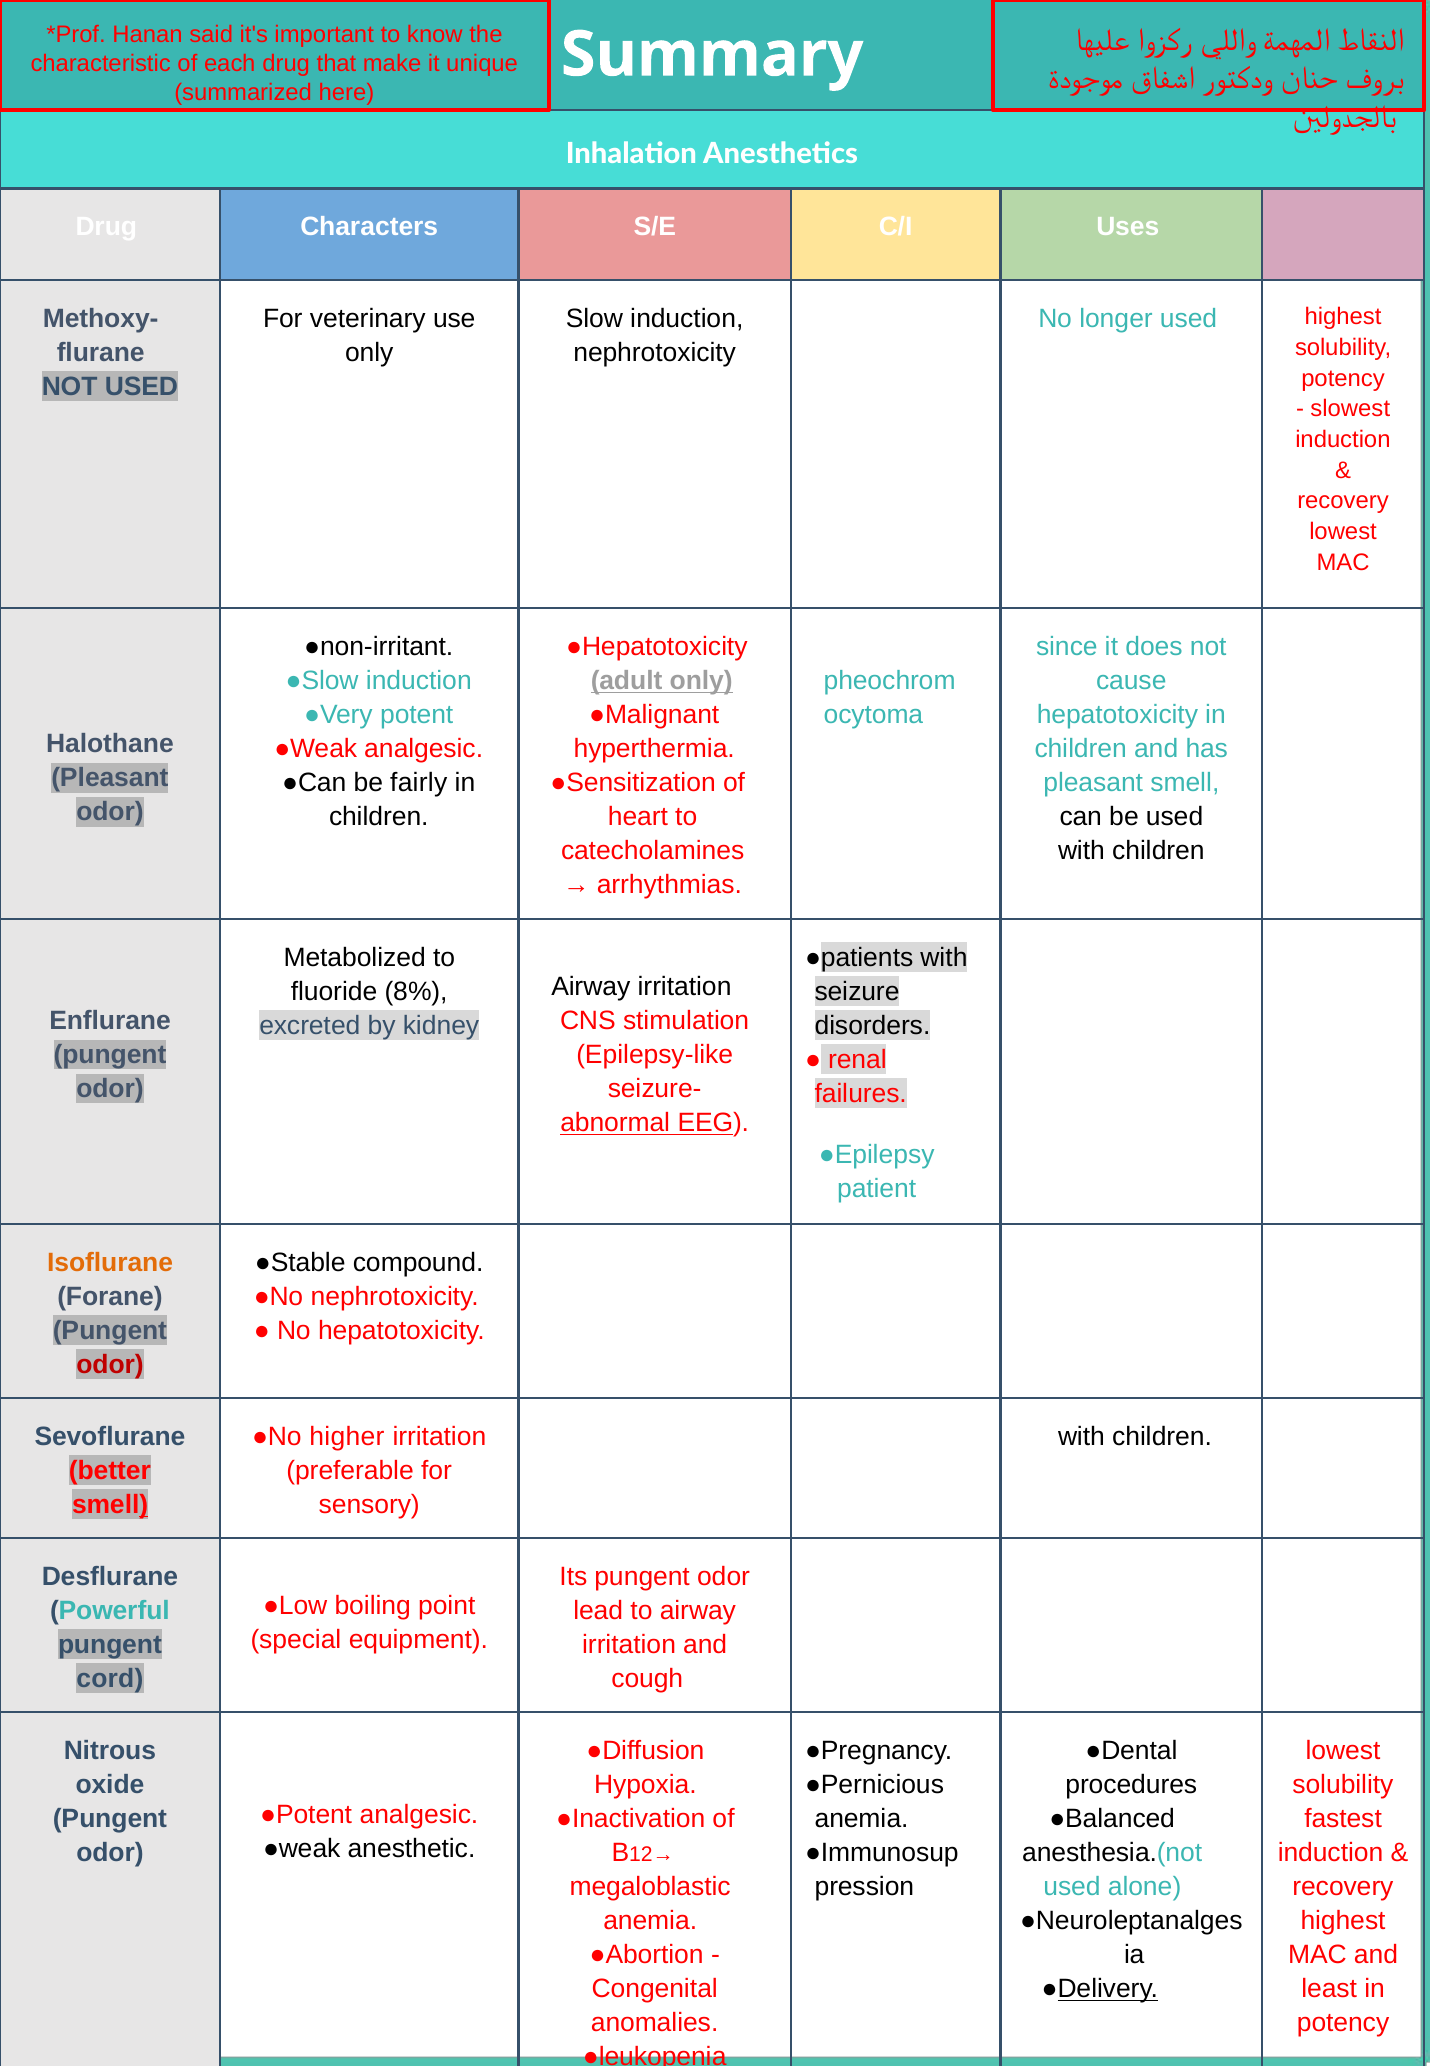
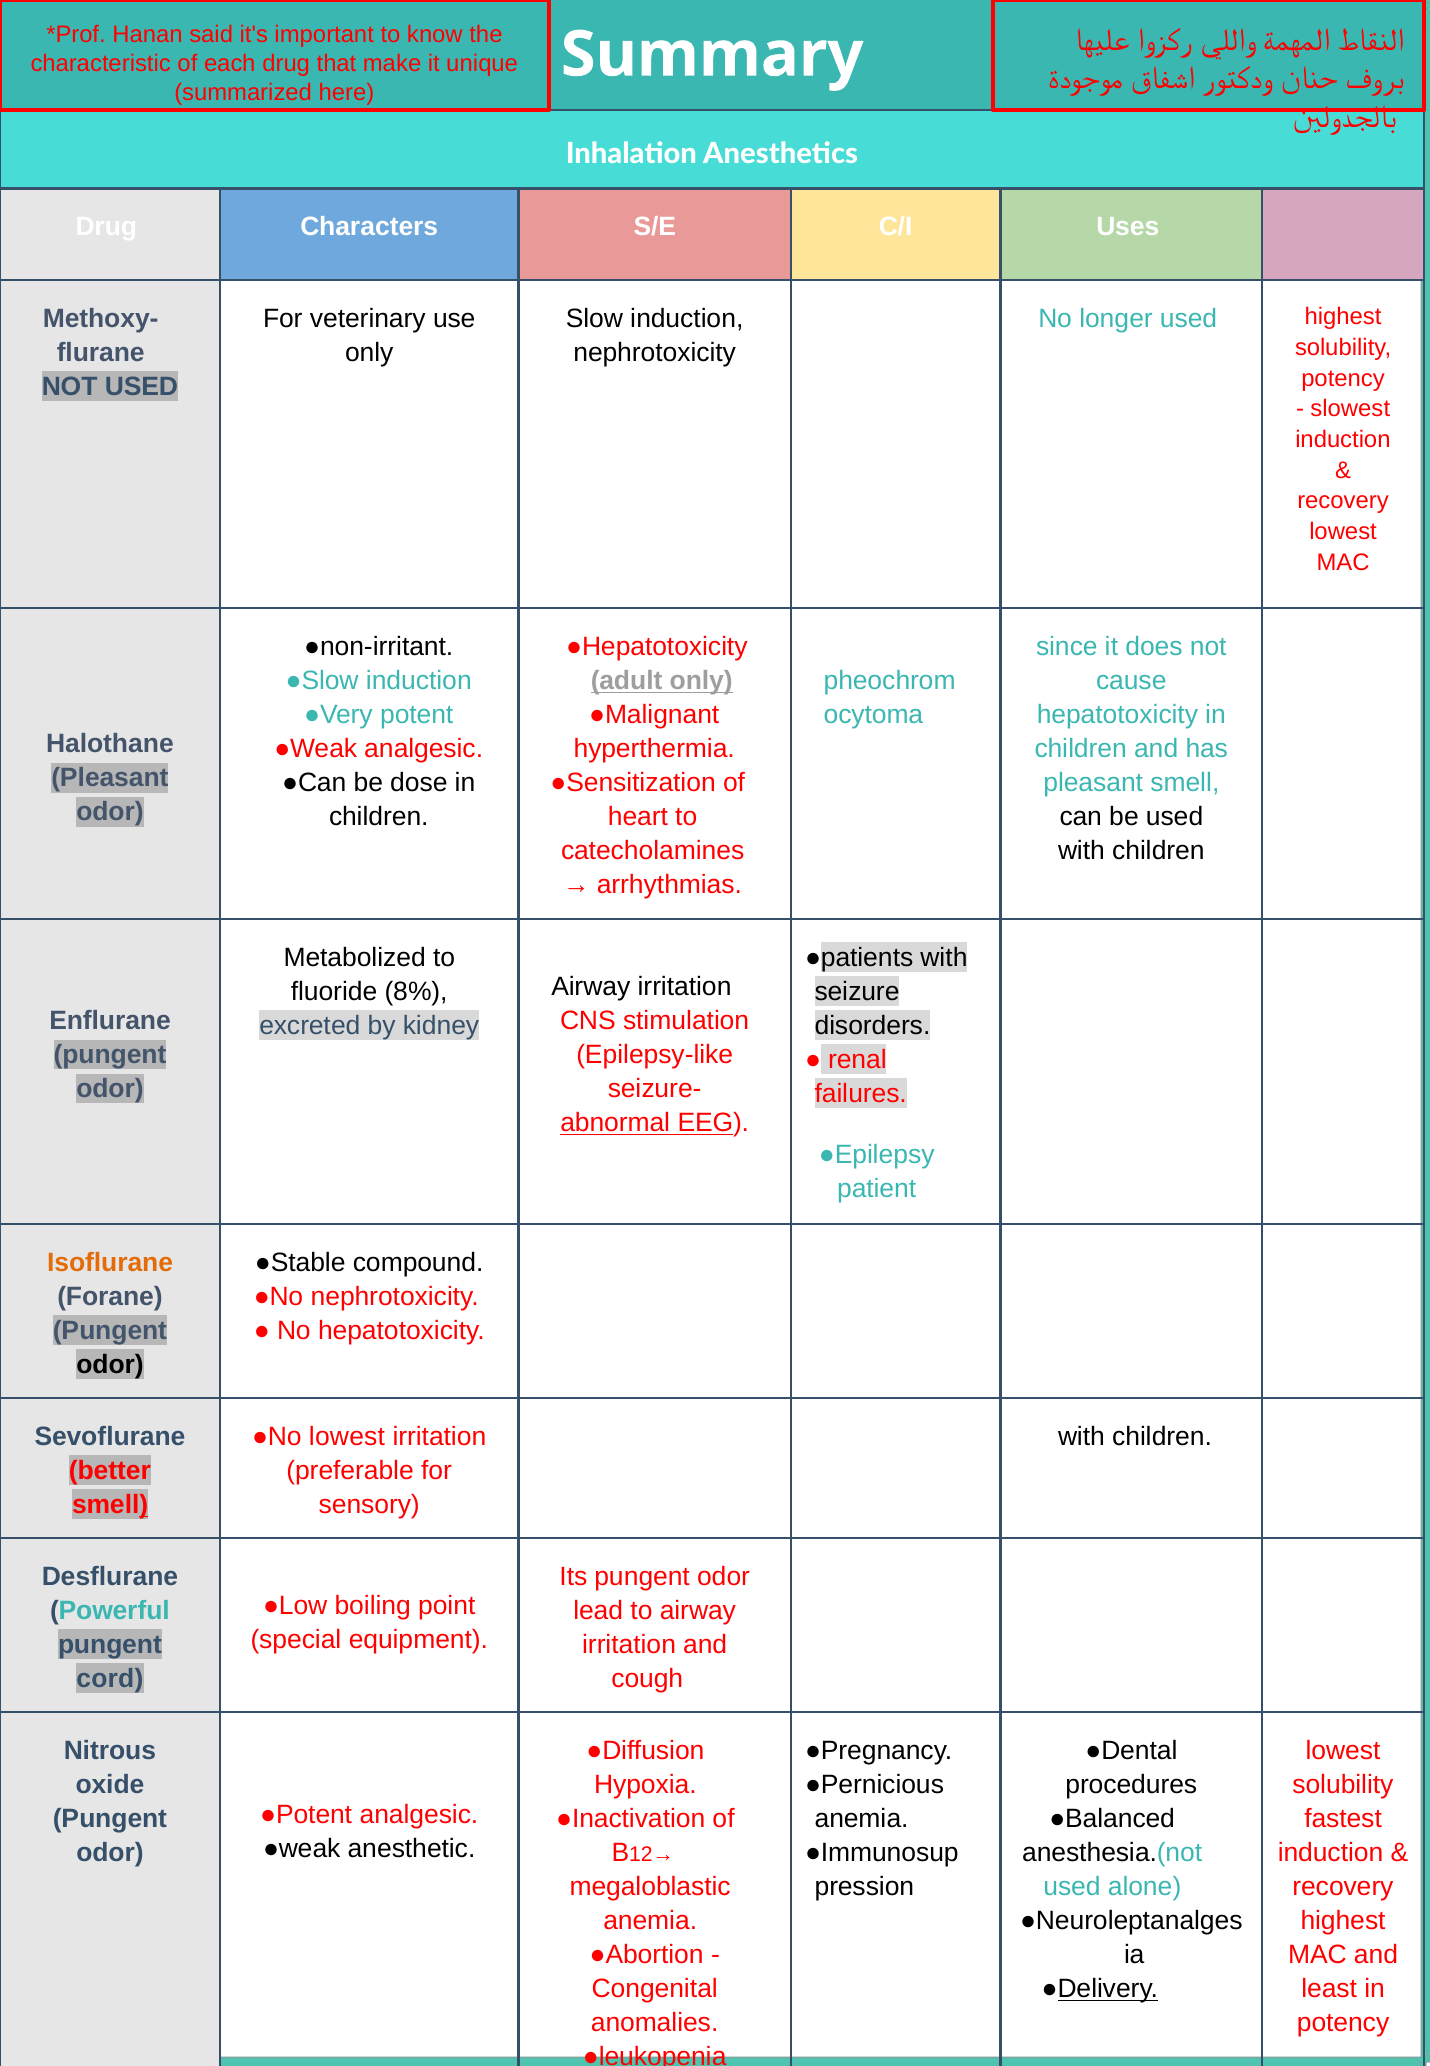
fairly: fairly -> dose
odor at (110, 1364) colour: red -> black
higher at (347, 1436): higher -> lowest
